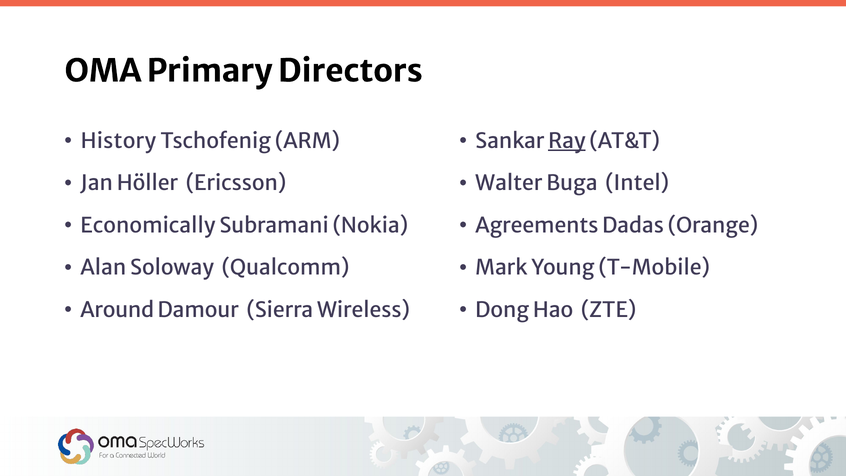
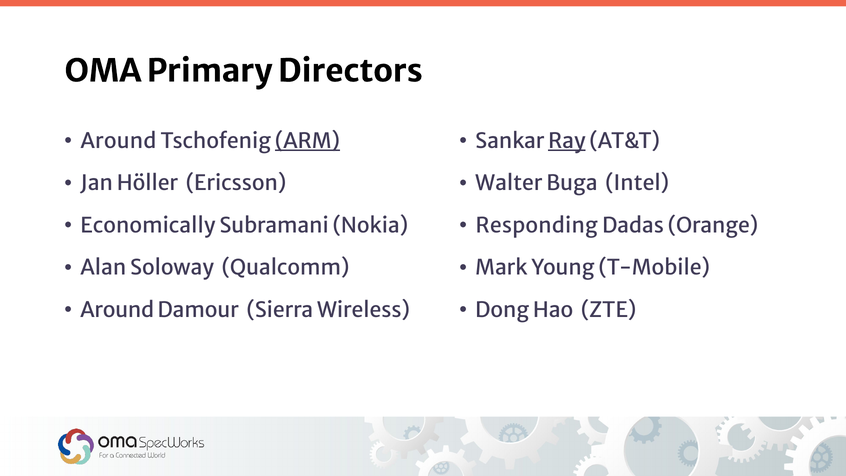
History at (118, 141): History -> Around
ARM underline: none -> present
Agreements: Agreements -> Responding
